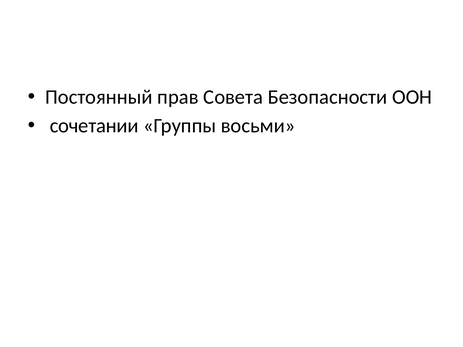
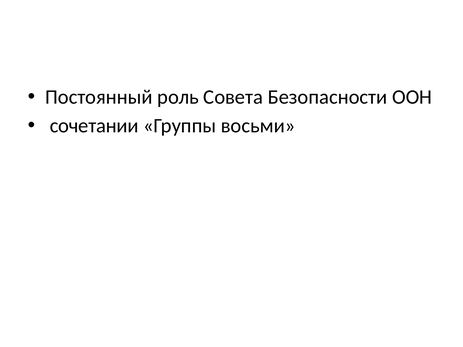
прав: прав -> роль
